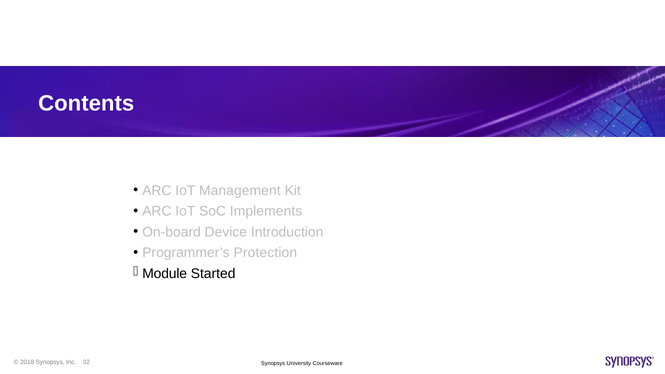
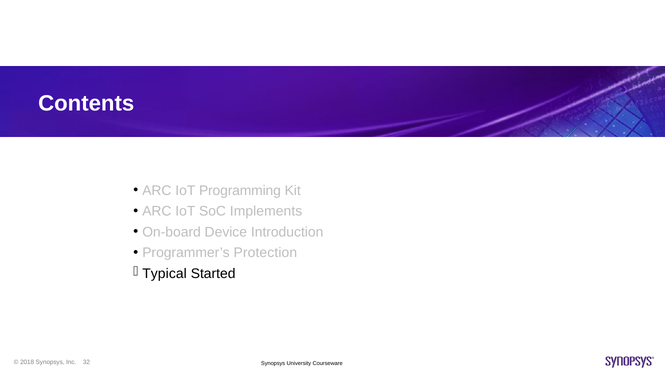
Management: Management -> Programming
Module: Module -> Typical
